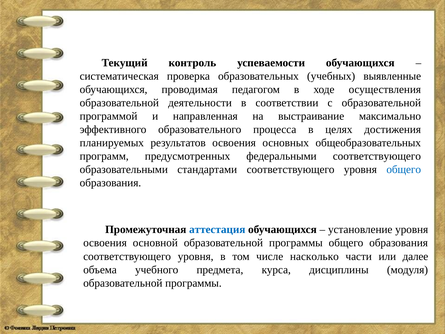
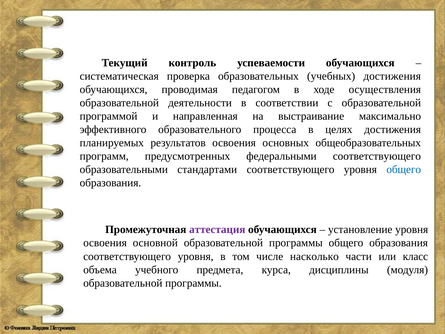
учебных выявленные: выявленные -> достижения
аттестация colour: blue -> purple
далее: далее -> класс
